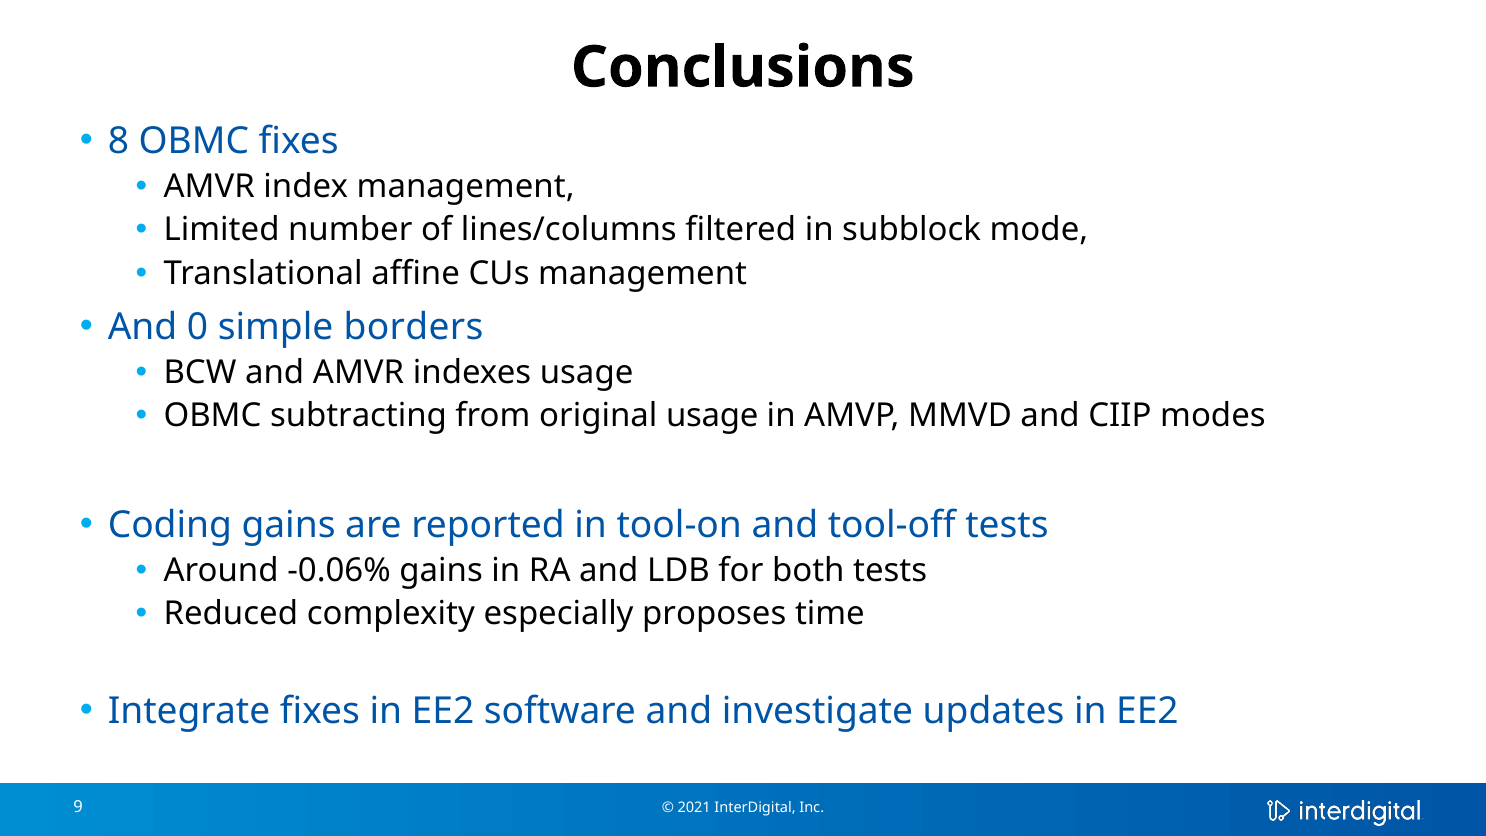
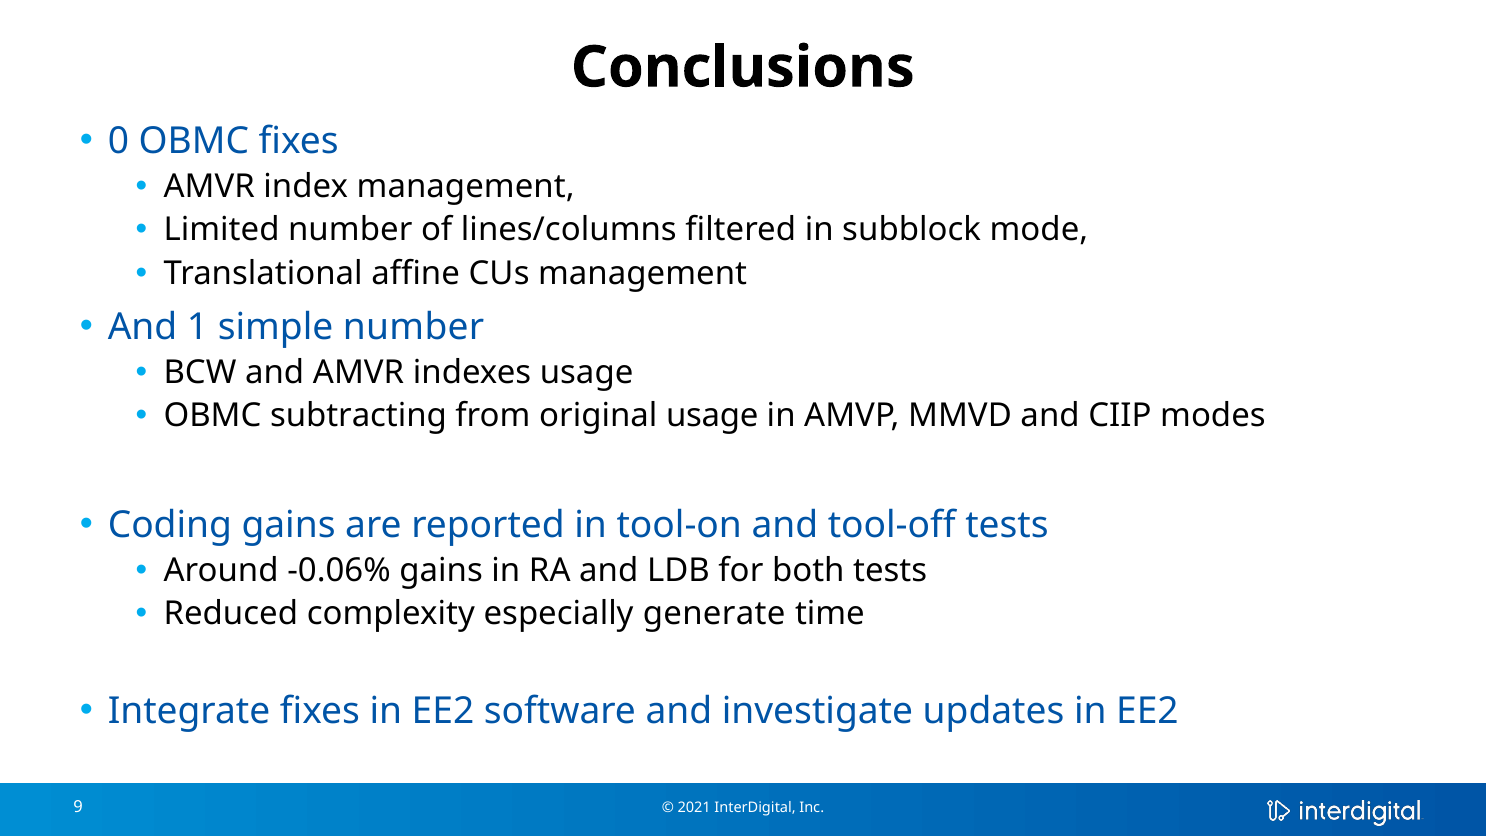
8: 8 -> 0
0: 0 -> 1
simple borders: borders -> number
proposes: proposes -> generate
